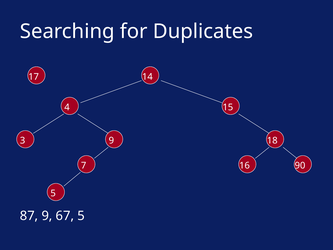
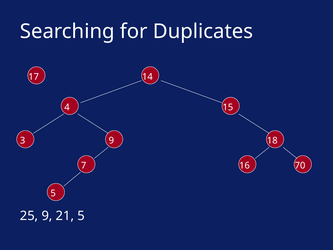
90: 90 -> 70
87: 87 -> 25
67: 67 -> 21
